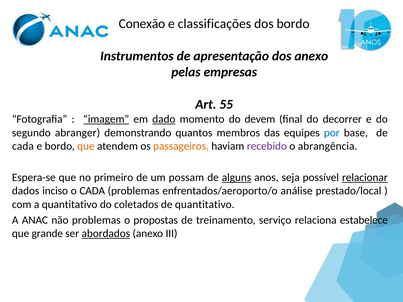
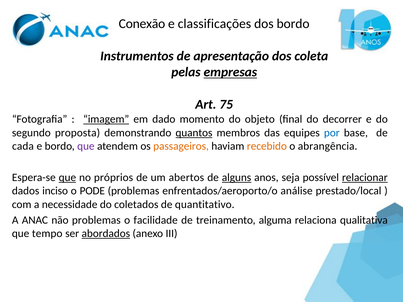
dos anexo: anexo -> coleta
empresas underline: none -> present
55: 55 -> 75
dado underline: present -> none
devem: devem -> objeto
abranger: abranger -> proposta
quantos underline: none -> present
que at (86, 146) colour: orange -> purple
recebido colour: purple -> orange
que at (67, 178) underline: none -> present
primeiro: primeiro -> próprios
possam: possam -> abertos
o CADA: CADA -> PODE
a quantitativo: quantitativo -> necessidade
propostas: propostas -> facilidade
serviço: serviço -> alguma
estabelece: estabelece -> qualitativa
grande: grande -> tempo
